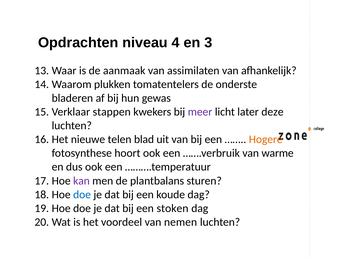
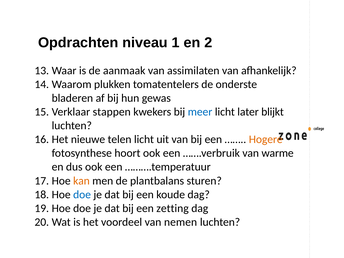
4: 4 -> 1
3: 3 -> 2
meer colour: purple -> blue
deze: deze -> blijkt
telen blad: blad -> licht
kan colour: purple -> orange
stoken: stoken -> zetting
